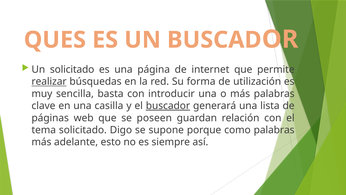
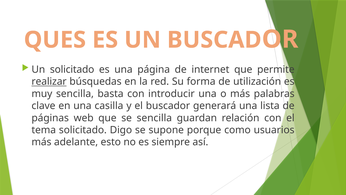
buscador underline: present -> none
se poseen: poseen -> sencilla
como palabras: palabras -> usuarios
